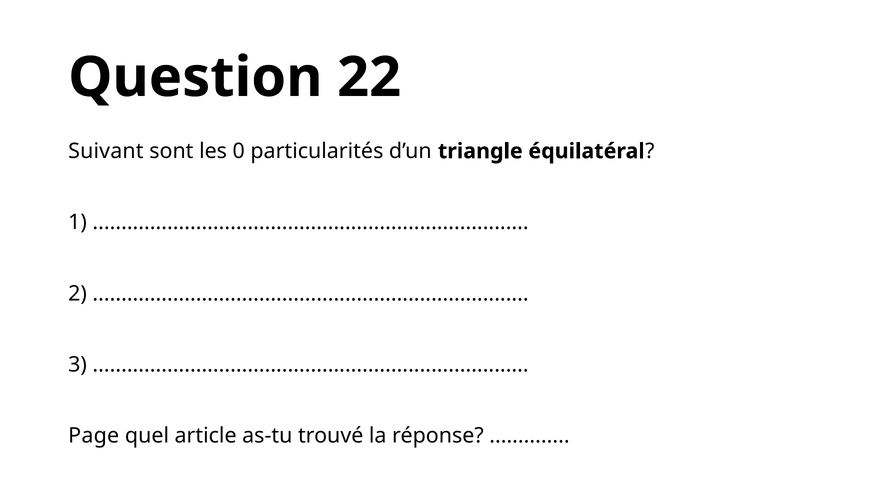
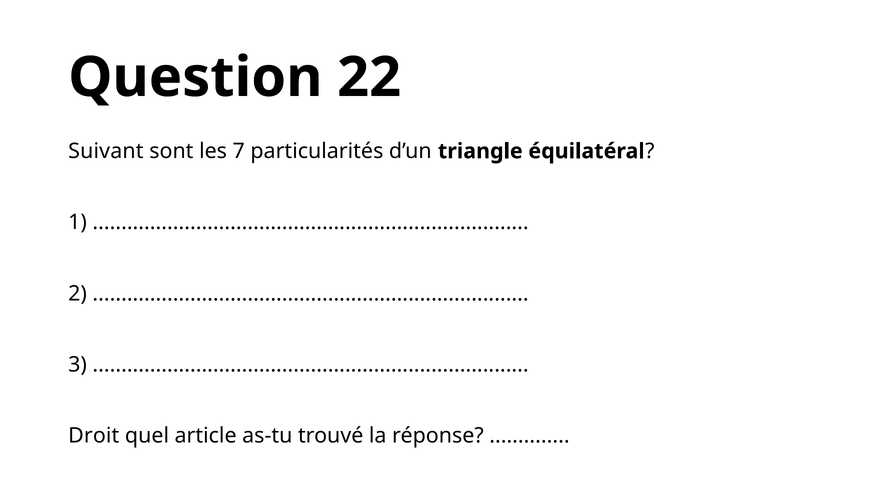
0: 0 -> 7
Page: Page -> Droit
